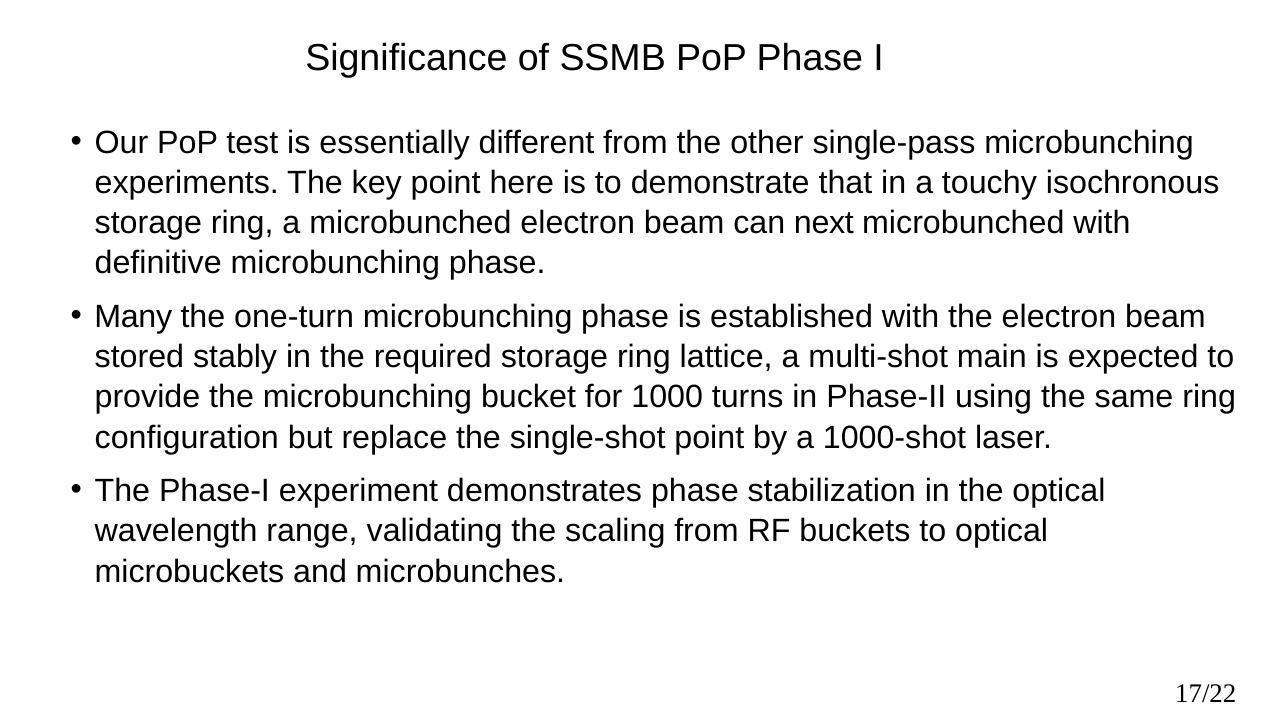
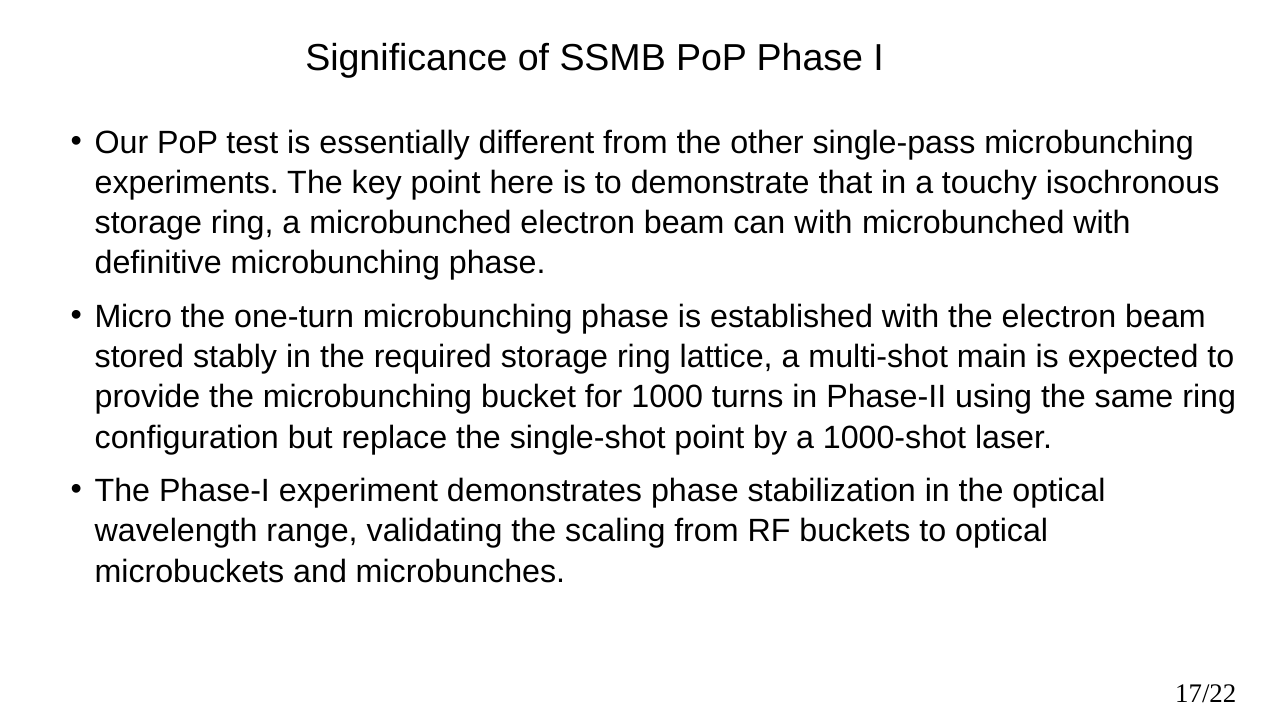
can next: next -> with
Many: Many -> Micro
